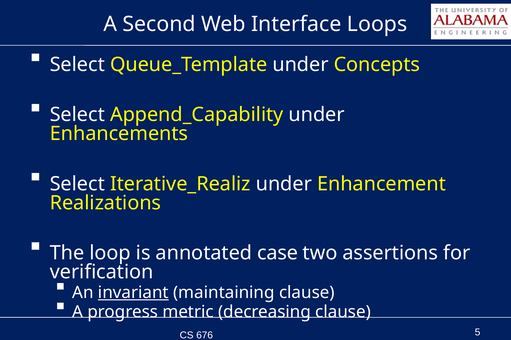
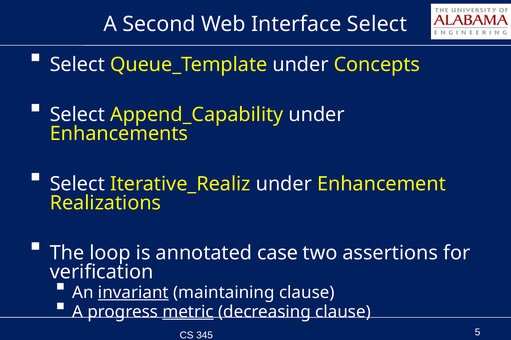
Interface Loops: Loops -> Select
metric underline: none -> present
676: 676 -> 345
